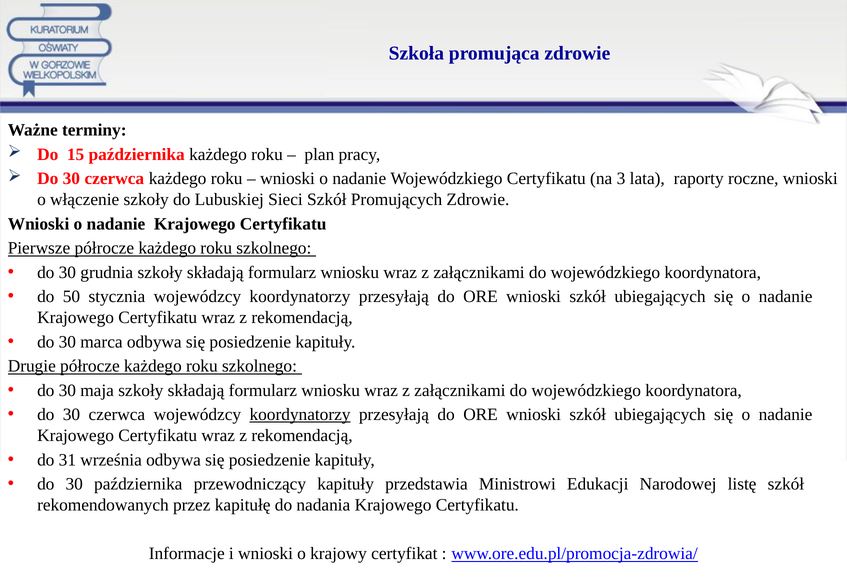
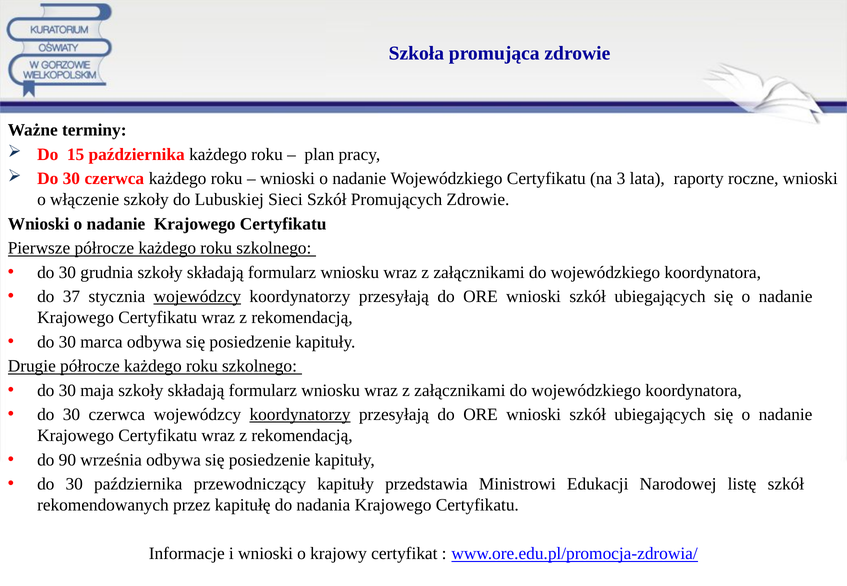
50: 50 -> 37
wojewódzcy at (197, 297) underline: none -> present
31: 31 -> 90
